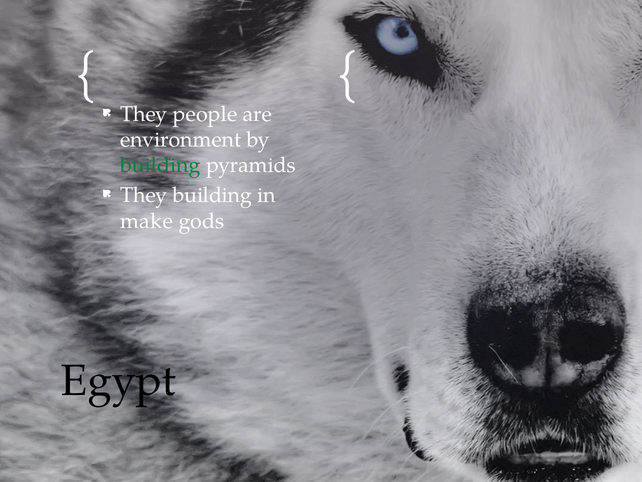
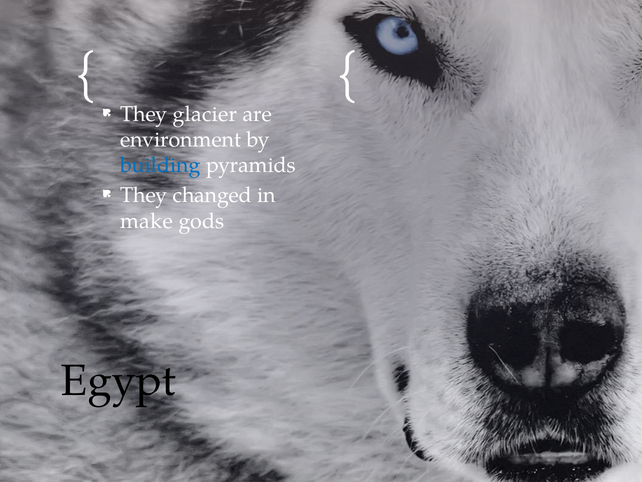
people: people -> glacier
building at (160, 165) colour: green -> blue
They building: building -> changed
